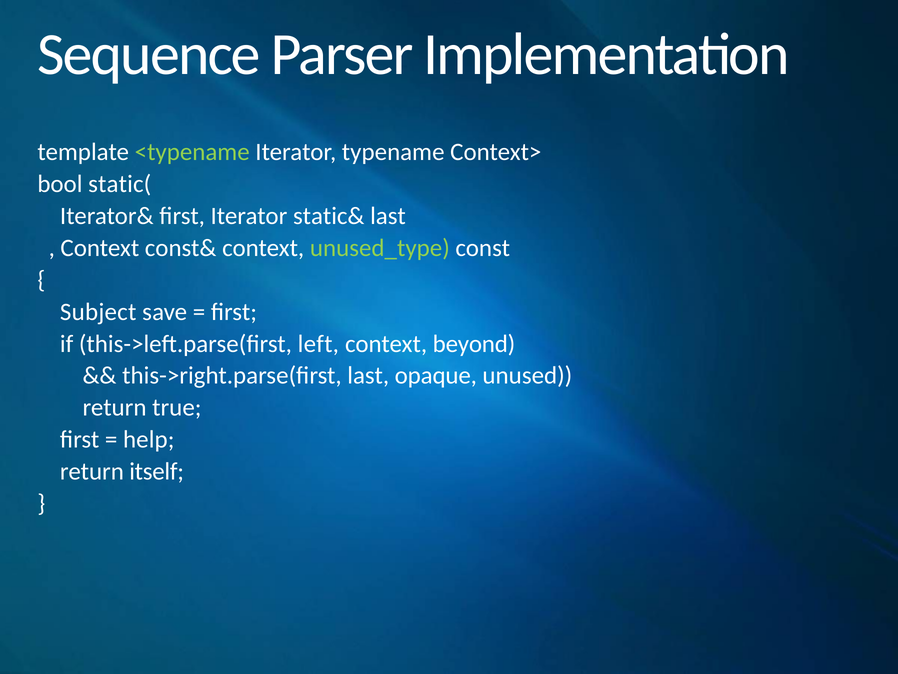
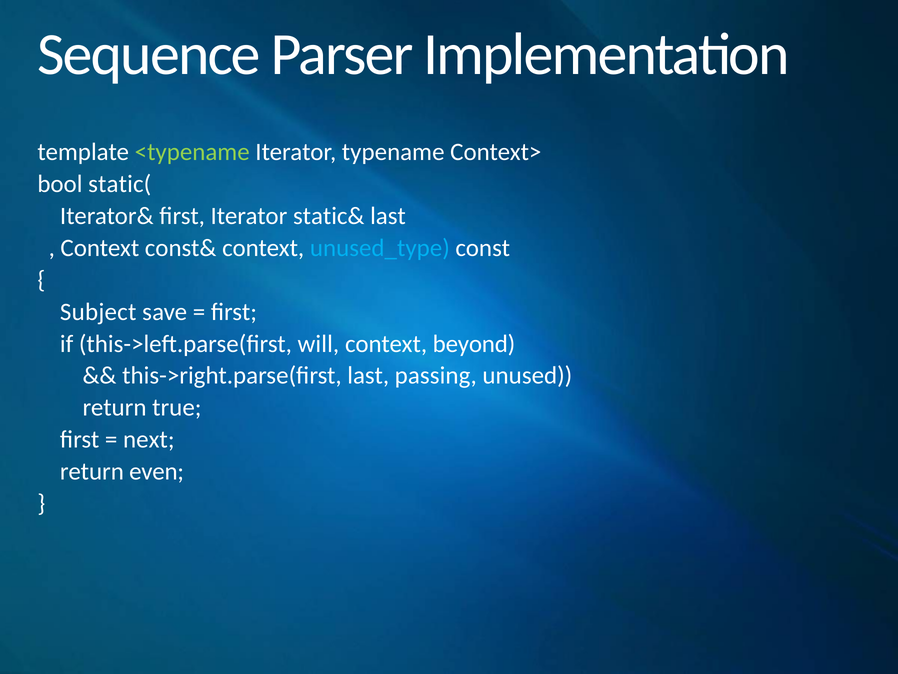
unused_type colour: light green -> light blue
left: left -> will
opaque: opaque -> passing
help: help -> next
itself: itself -> even
